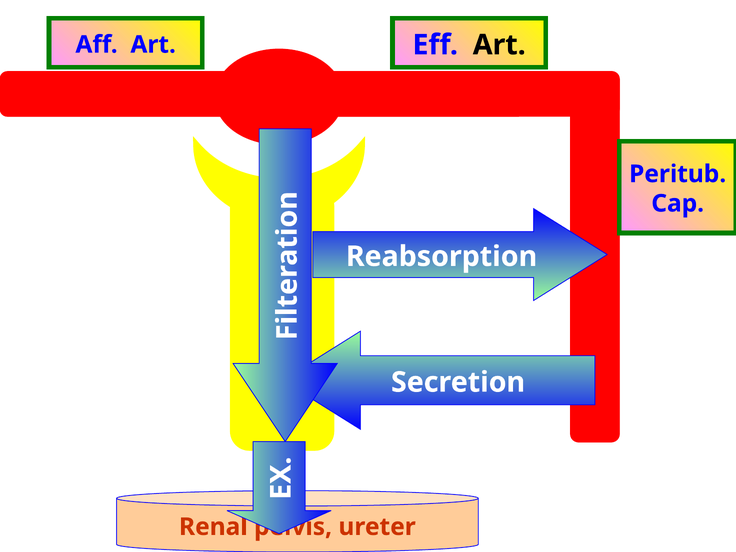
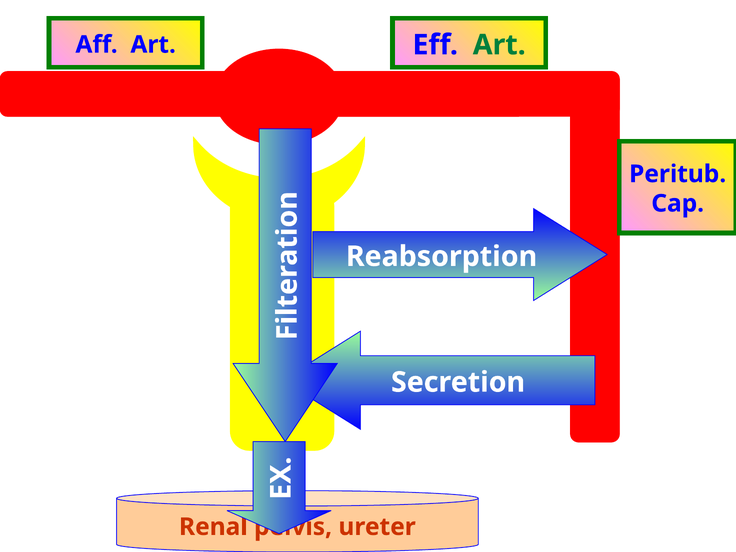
Art at (499, 45) colour: black -> green
